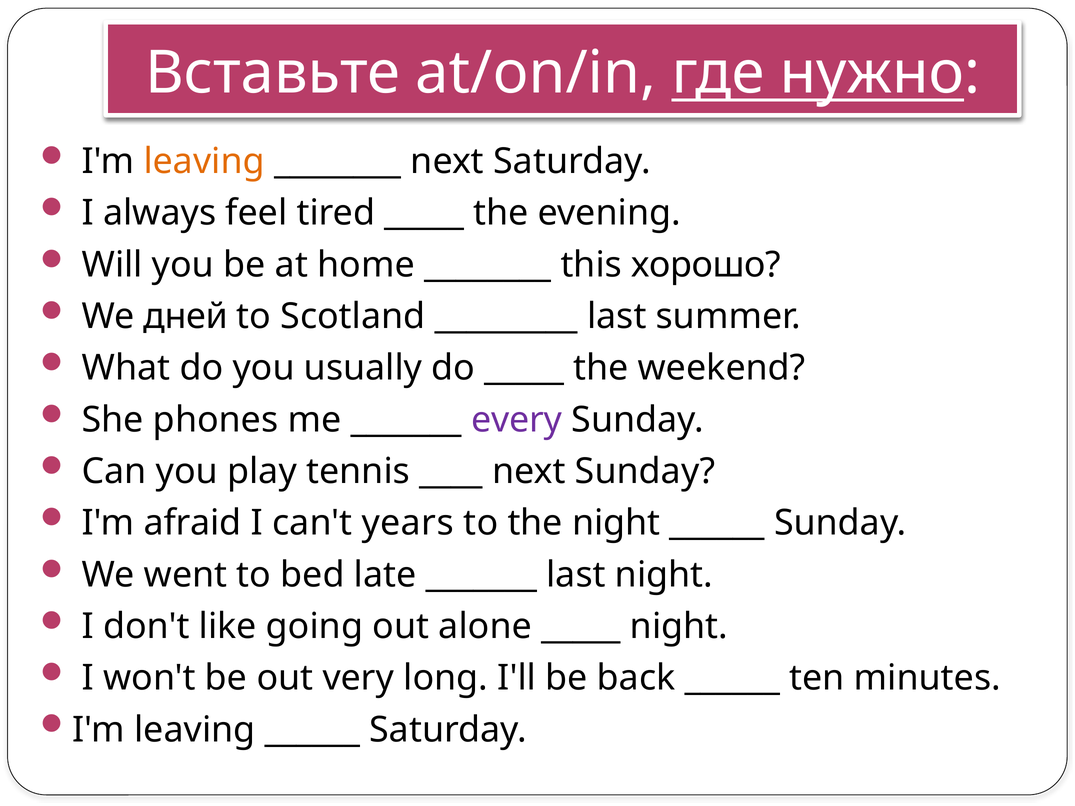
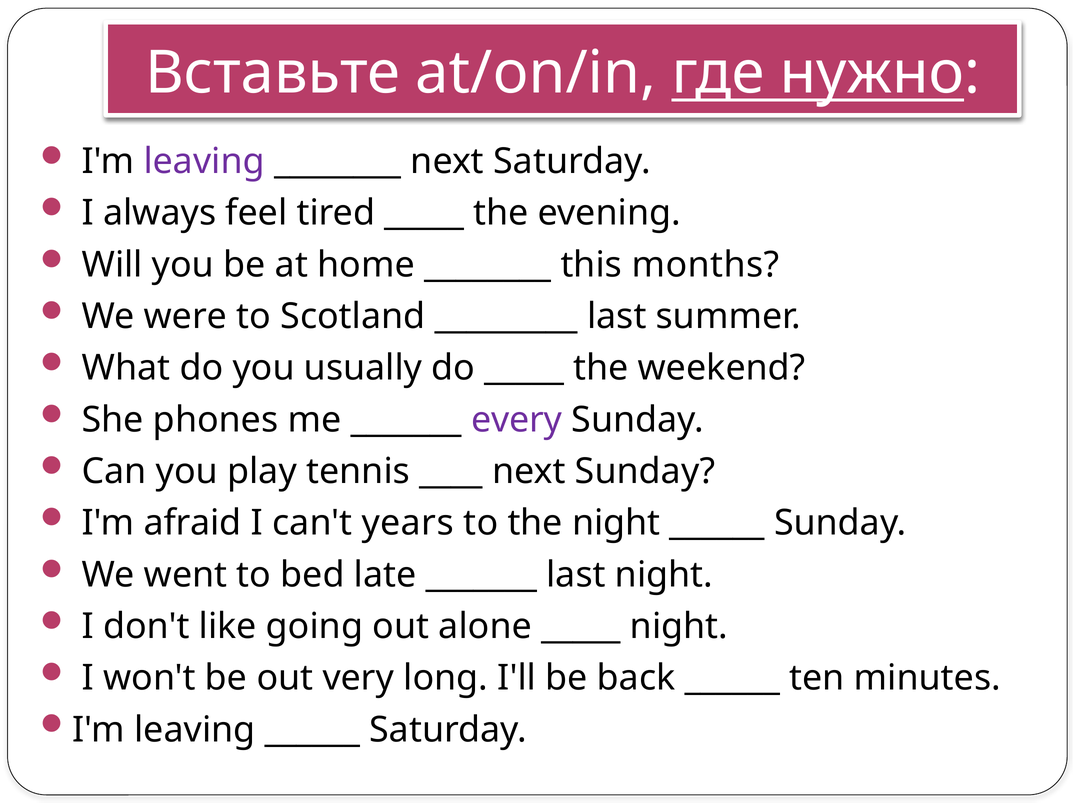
leaving at (204, 162) colour: orange -> purple
хорошо: хорошо -> months
дней: дней -> were
